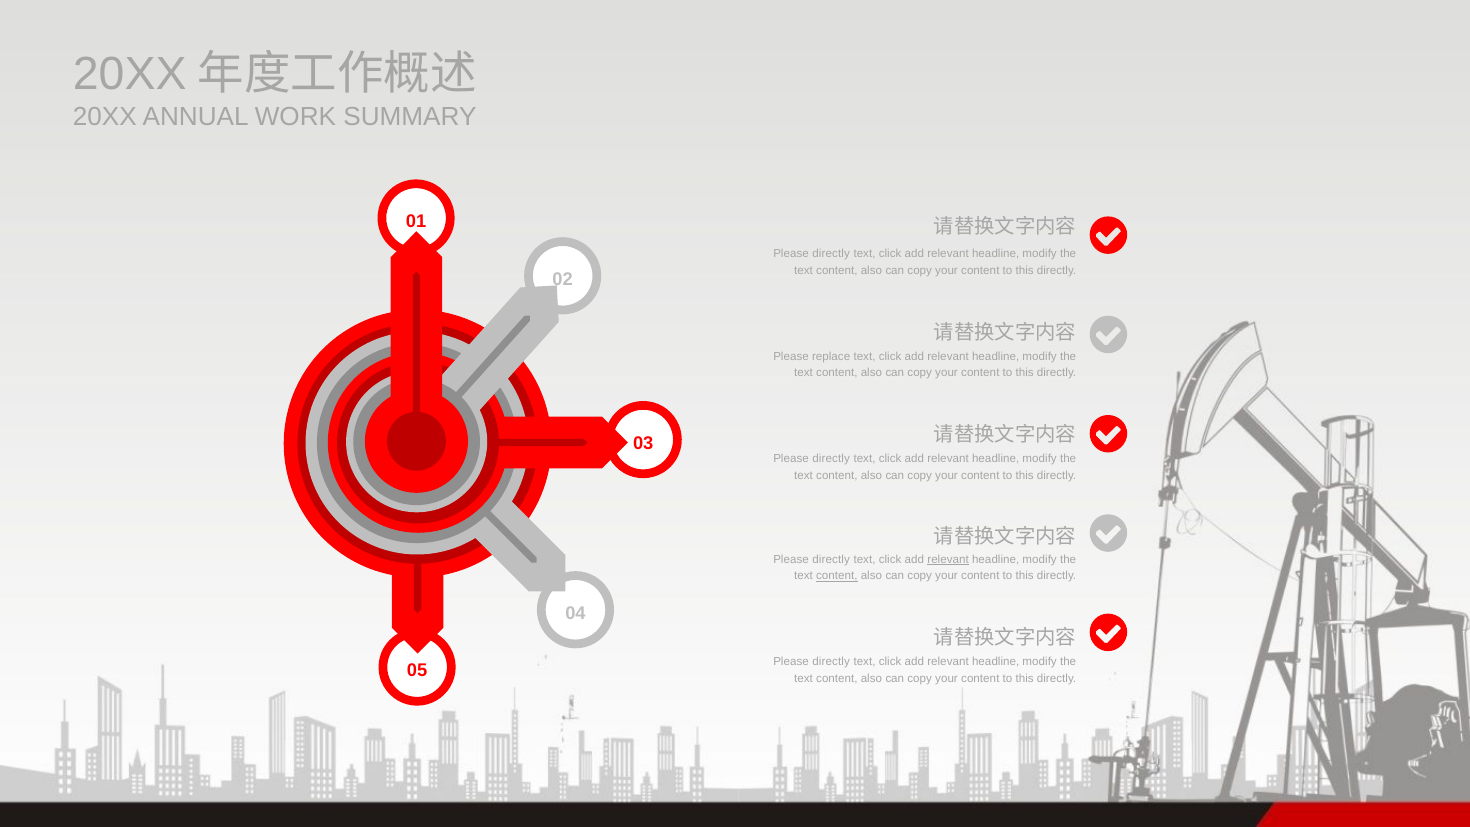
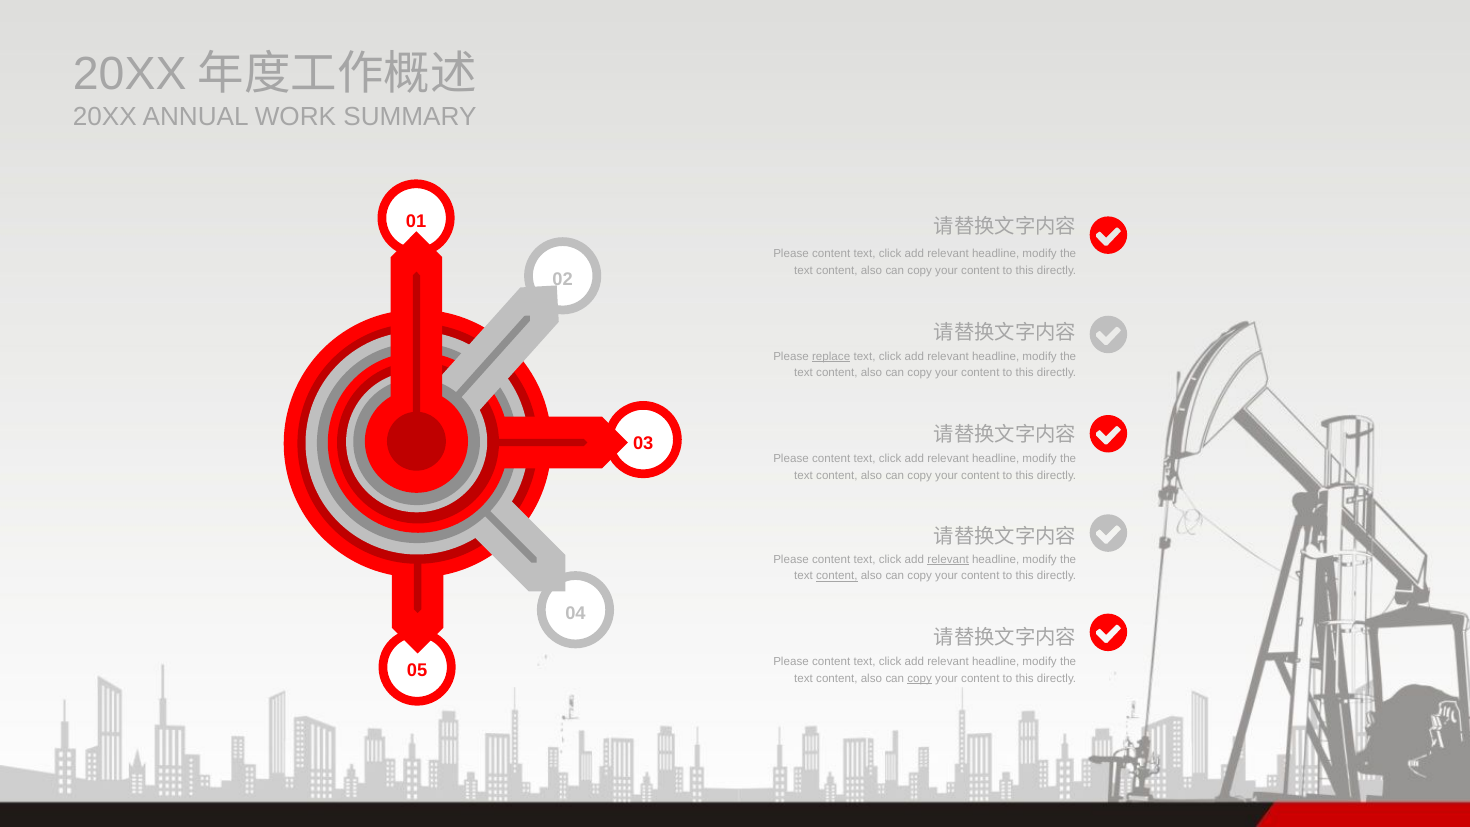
directly at (831, 254): directly -> content
replace underline: none -> present
directly at (831, 458): directly -> content
directly at (831, 559): directly -> content
directly at (831, 662): directly -> content
copy at (920, 678) underline: none -> present
